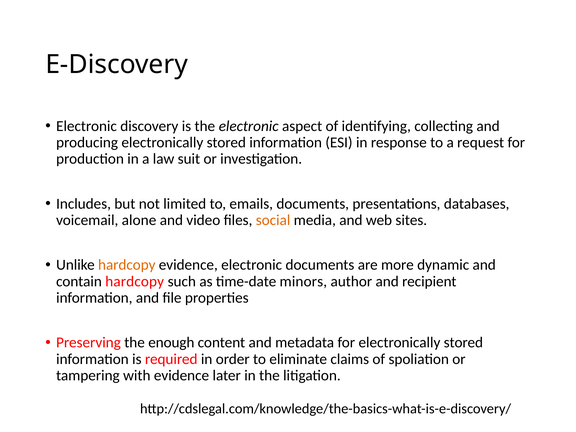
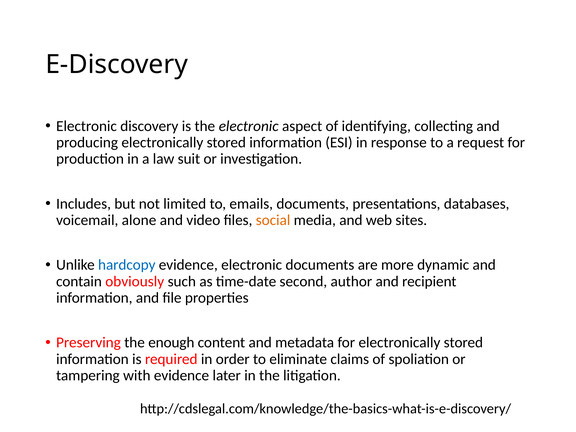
hardcopy at (127, 265) colour: orange -> blue
contain hardcopy: hardcopy -> obviously
minors: minors -> second
